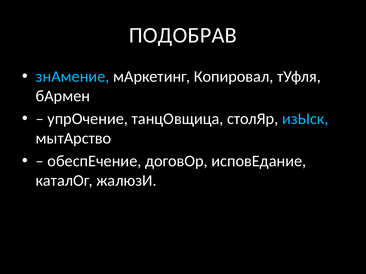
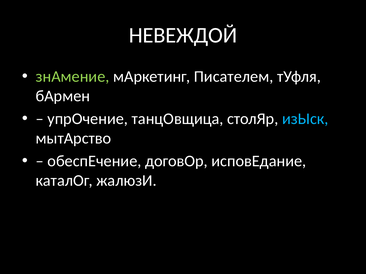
ПОДОБРАВ: ПОДОБРАВ -> НЕВЕЖДОЙ
знАмение colour: light blue -> light green
Копировал: Копировал -> Писателем
